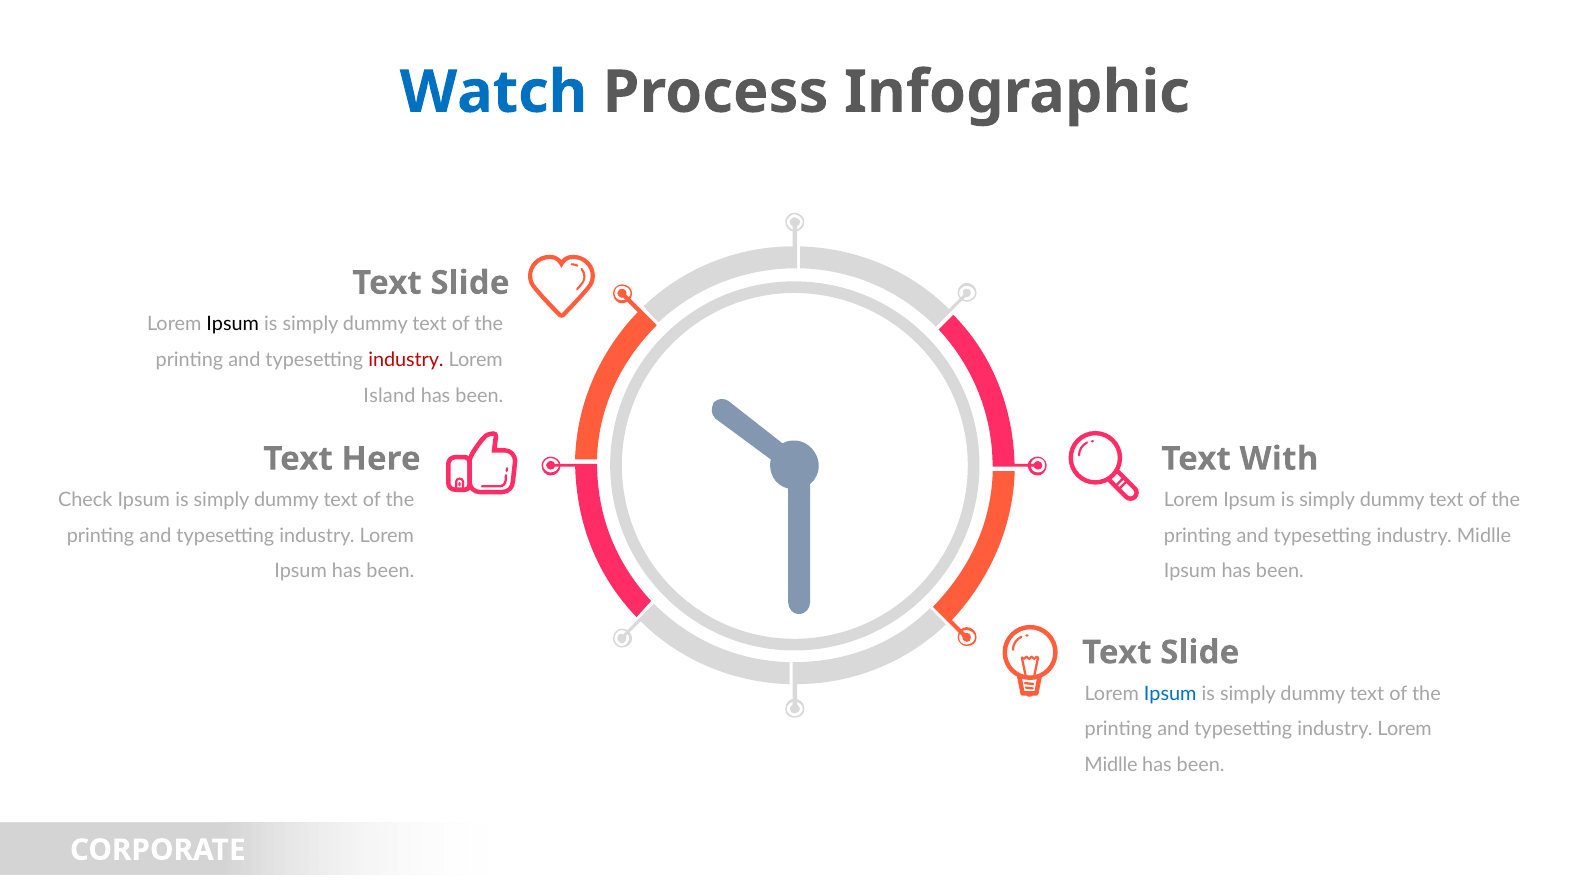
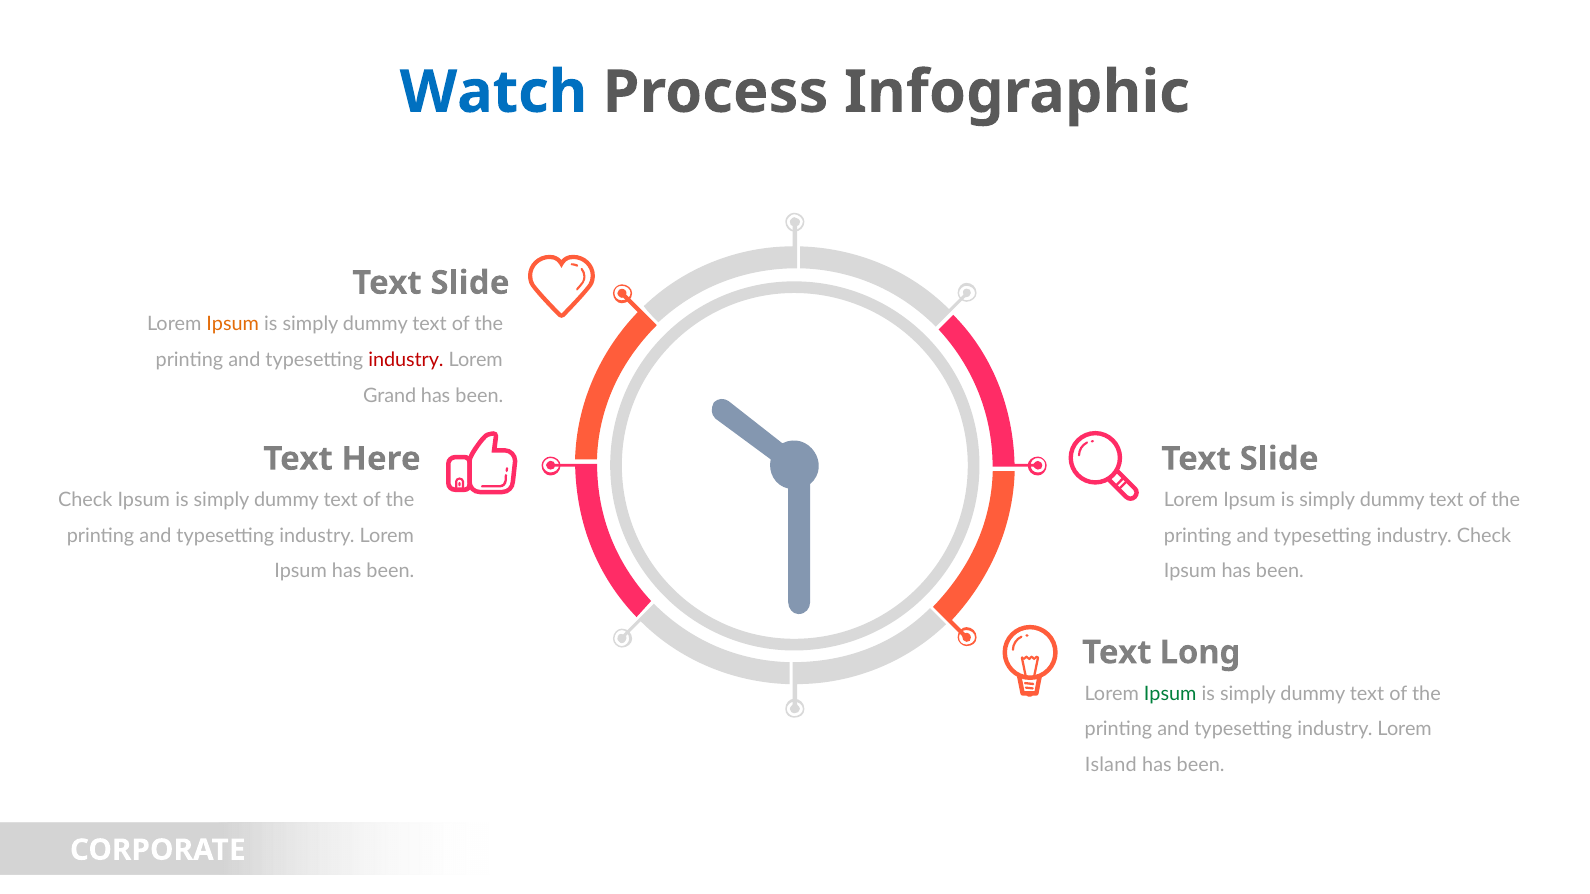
Ipsum at (233, 324) colour: black -> orange
Island: Island -> Grand
With at (1279, 459): With -> Slide
industry Midlle: Midlle -> Check
Slide at (1200, 653): Slide -> Long
Ipsum at (1170, 694) colour: blue -> green
Midlle at (1111, 765): Midlle -> Island
